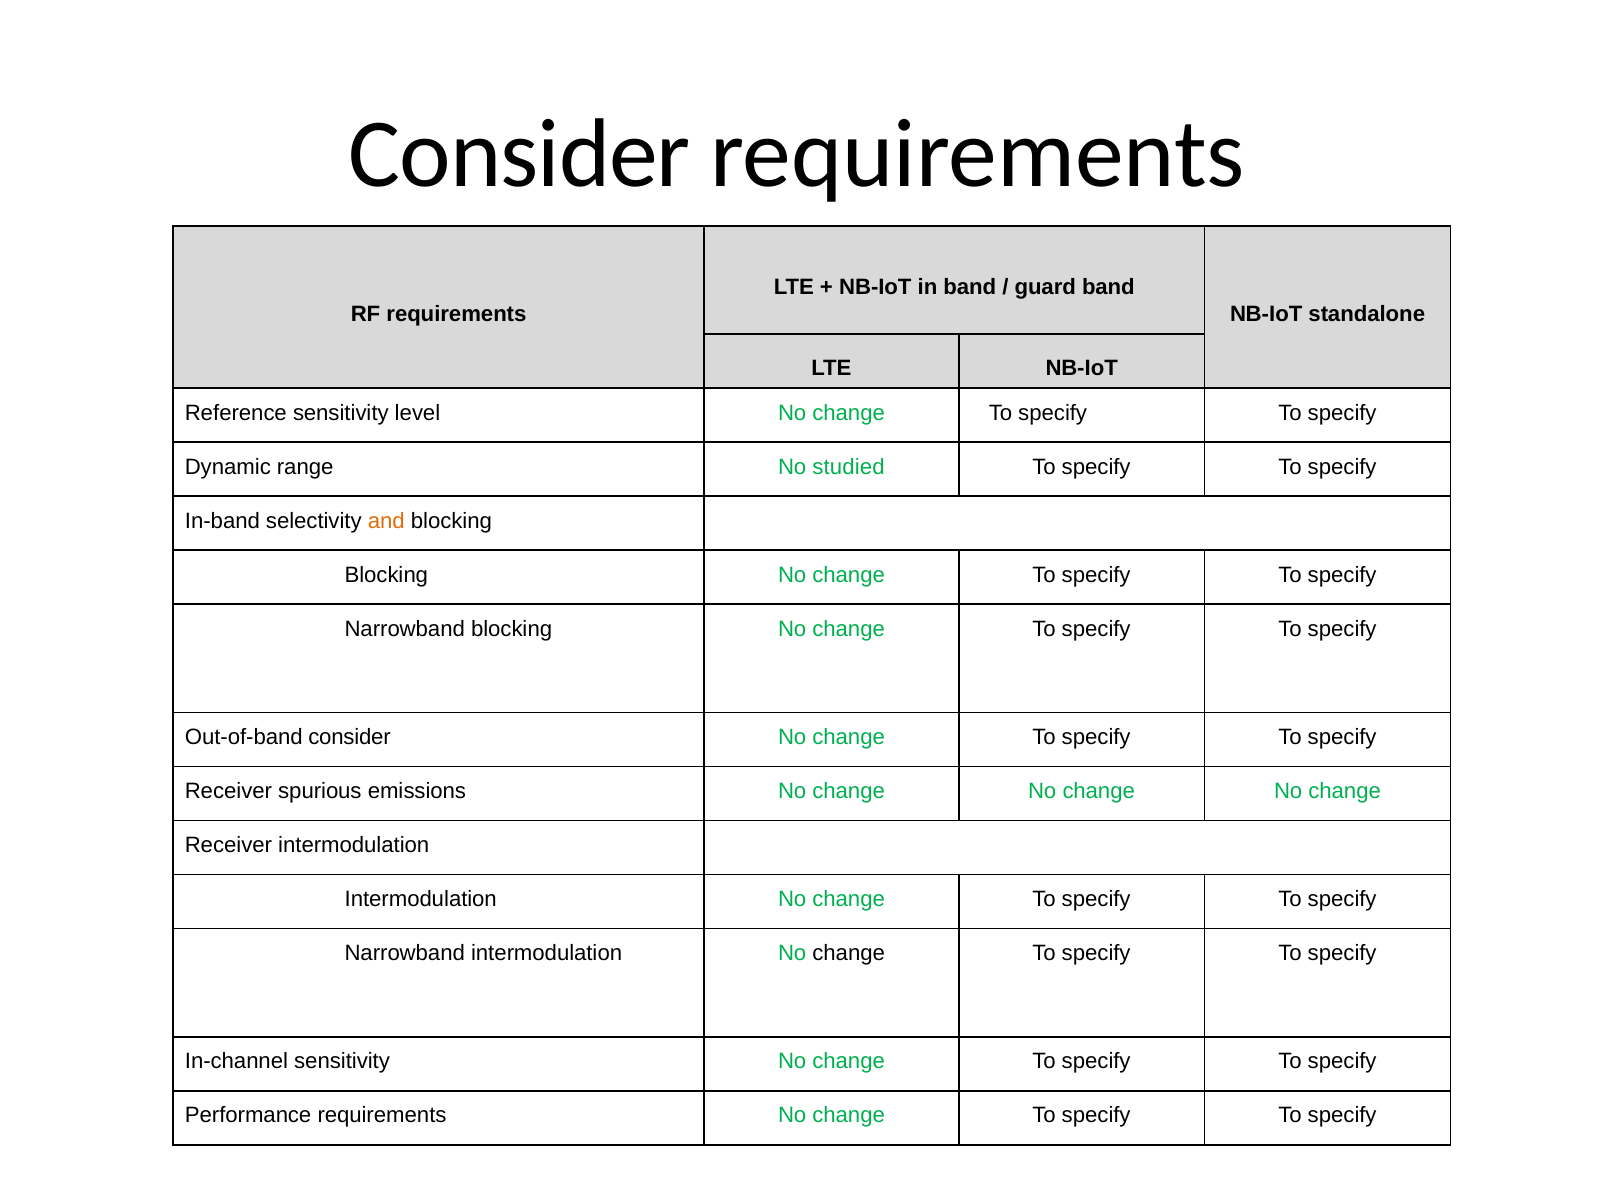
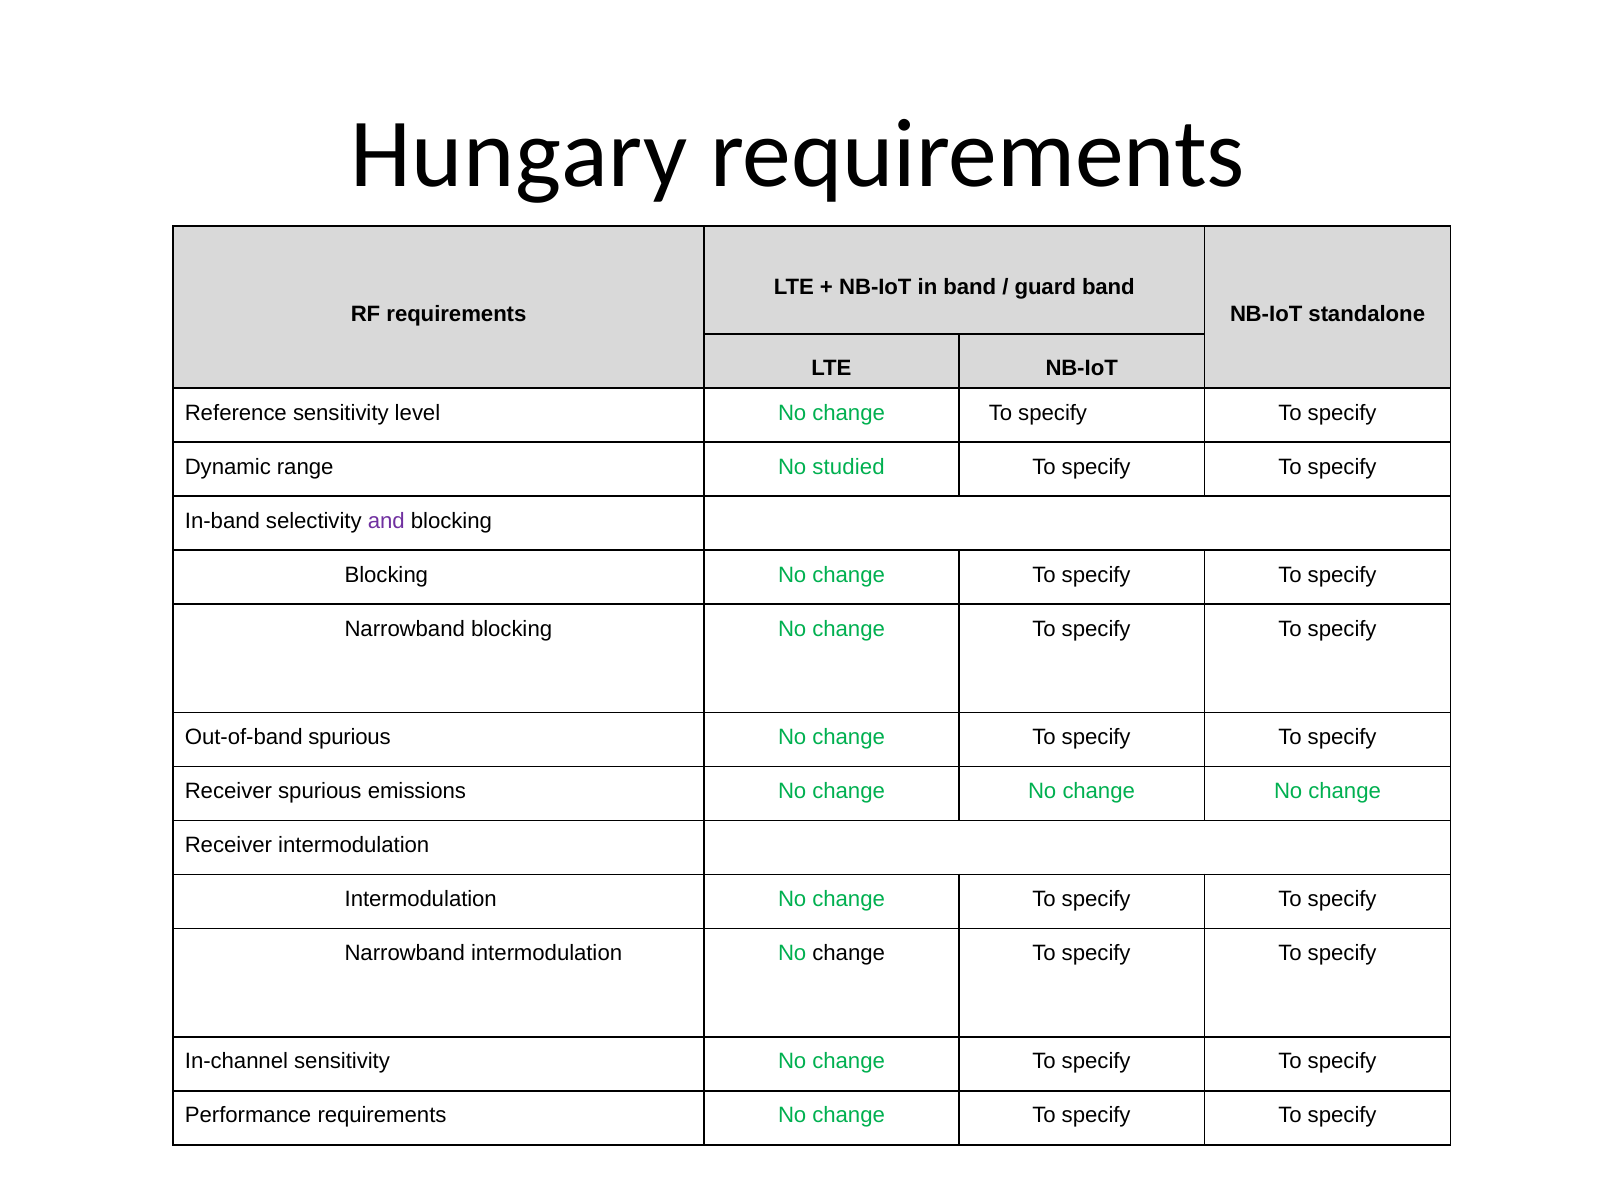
Consider at (520, 155): Consider -> Hungary
and colour: orange -> purple
Out-of-band consider: consider -> spurious
